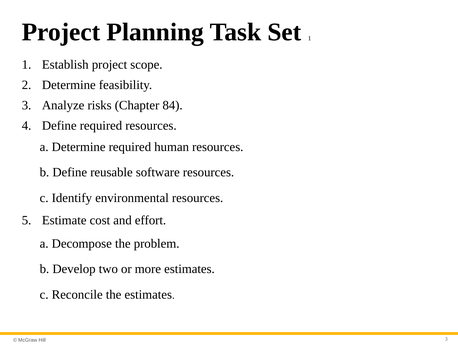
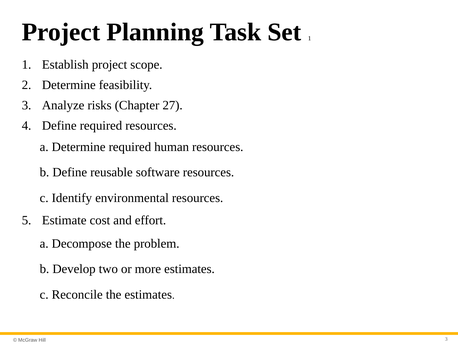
84: 84 -> 27
